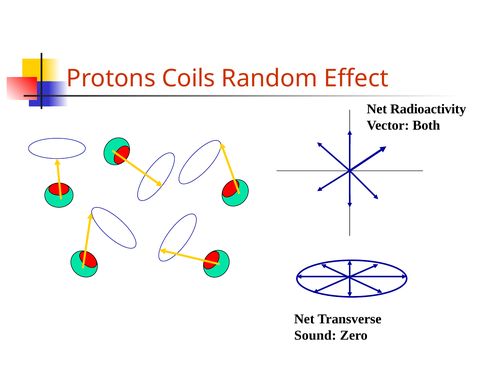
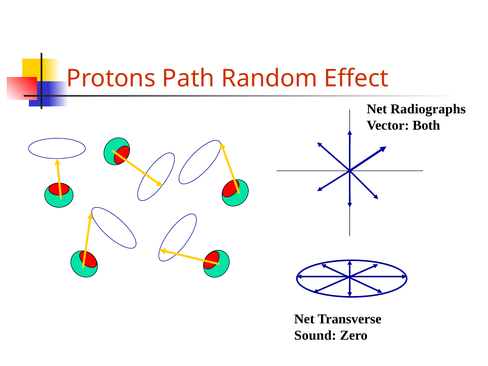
Coils: Coils -> Path
Radioactivity: Radioactivity -> Radiographs
